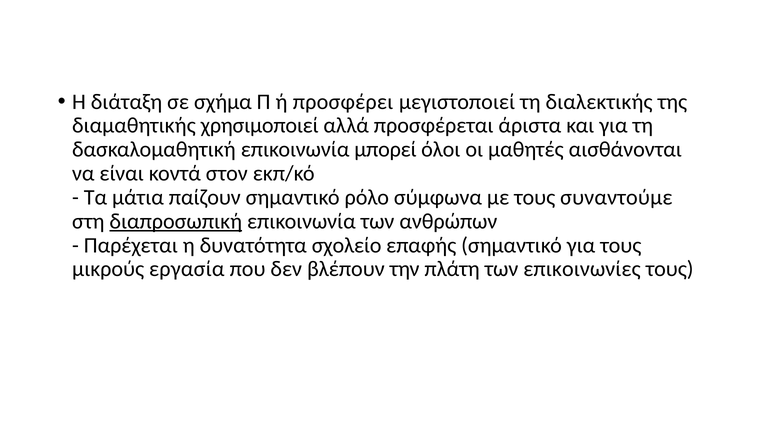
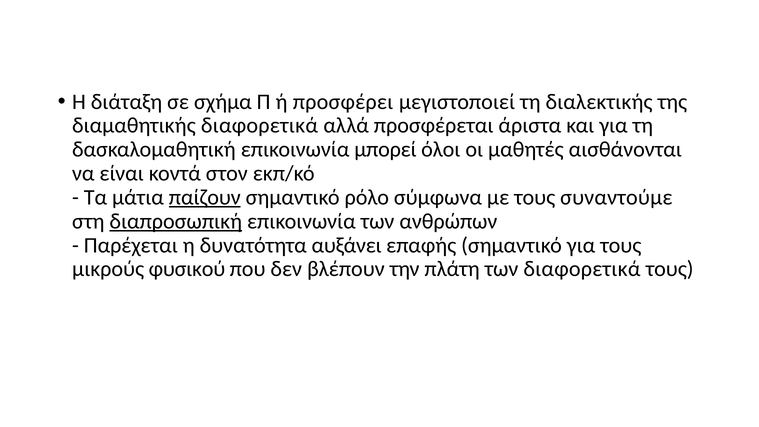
διαμαθητικής χρησιμοποιεί: χρησιμοποιεί -> διαφορετικά
παίζουν underline: none -> present
σχολείο: σχολείο -> αυξάνει
εργασία: εργασία -> φυσικού
των επικοινωνίες: επικοινωνίες -> διαφορετικά
